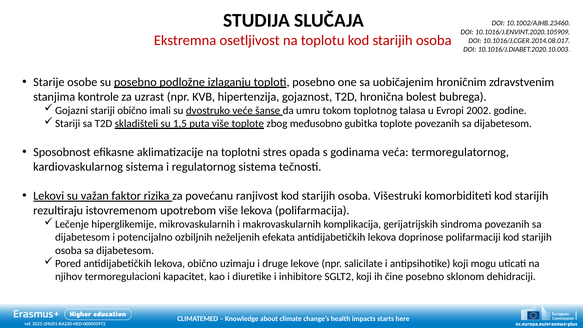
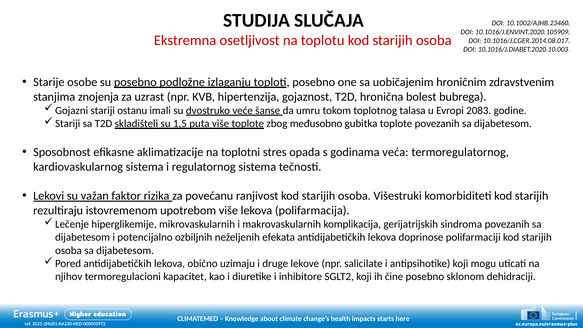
kontrole: kontrole -> znojenja
stariji obično: obično -> ostanu
2002: 2002 -> 2083
